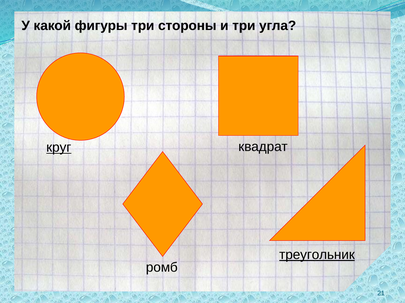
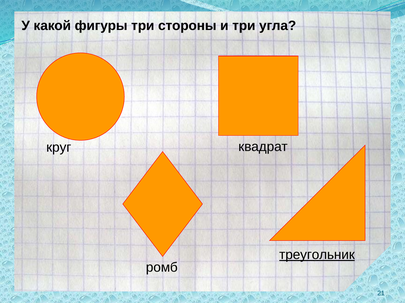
круг underline: present -> none
